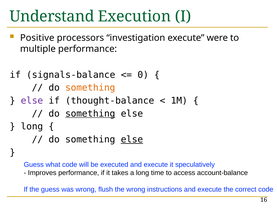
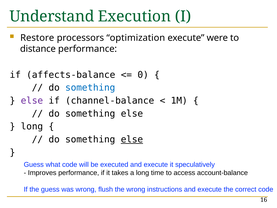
Positive: Positive -> Restore
investigation: investigation -> optimization
multiple: multiple -> distance
signals-balance: signals-balance -> affects-balance
something at (90, 88) colour: orange -> blue
thought-balance: thought-balance -> channel-balance
something at (90, 113) underline: present -> none
